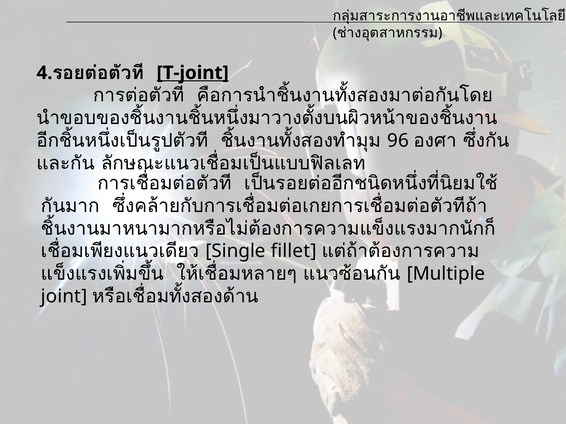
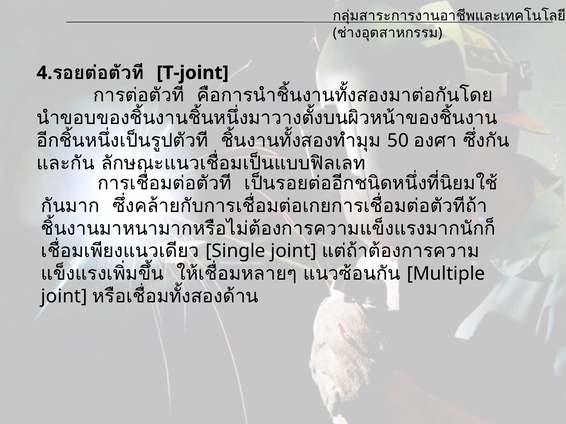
T-joint underline: present -> none
96: 96 -> 50
Single fillet: fillet -> joint
